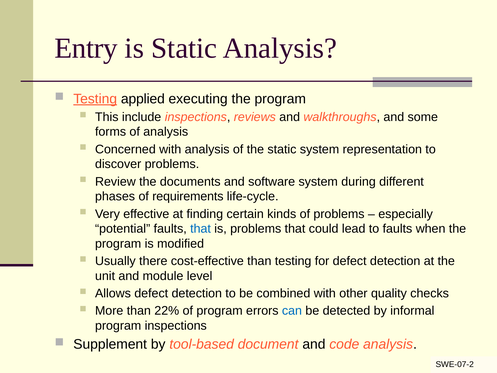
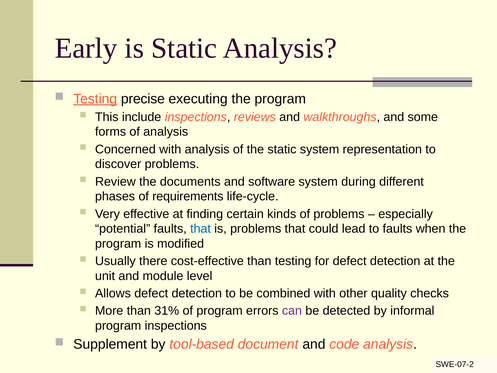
Entry: Entry -> Early
applied: applied -> precise
22%: 22% -> 31%
can colour: blue -> purple
